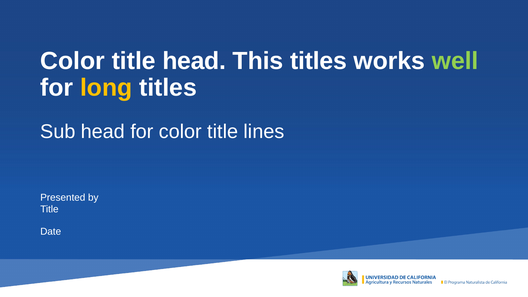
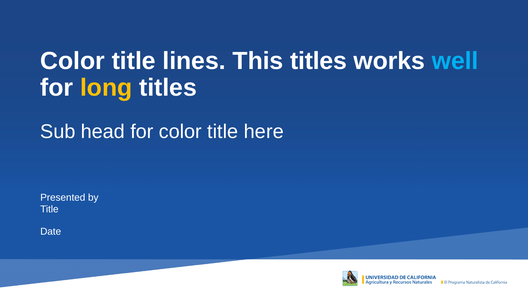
title head: head -> lines
well colour: light green -> light blue
lines: lines -> here
